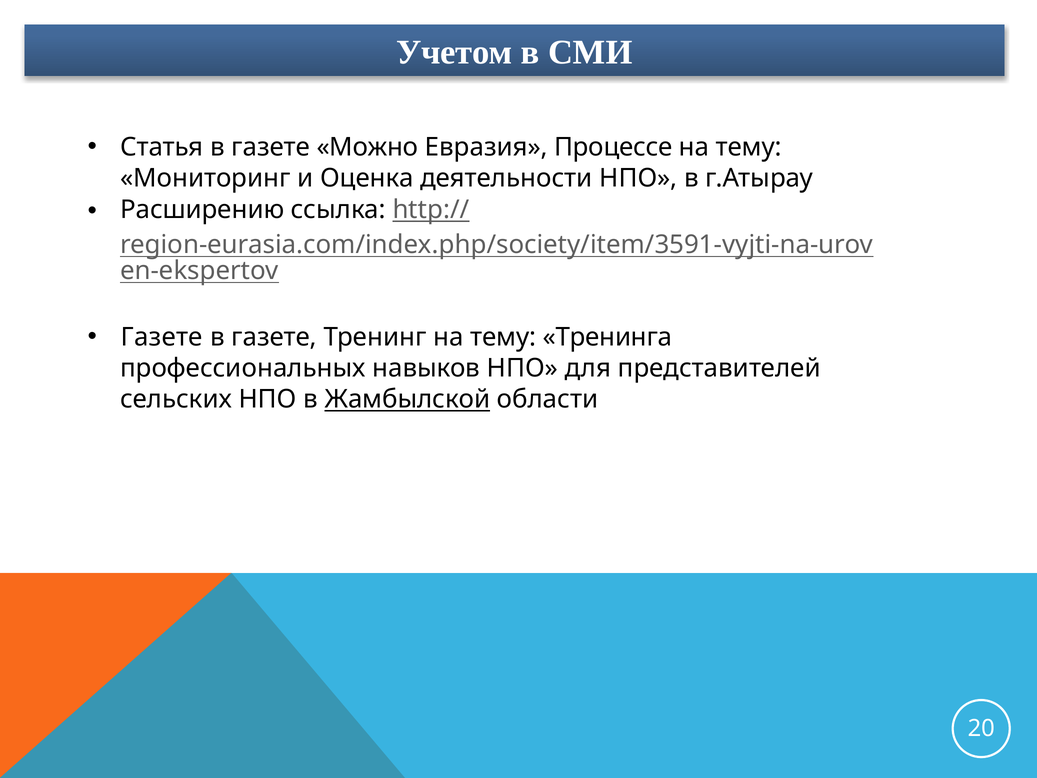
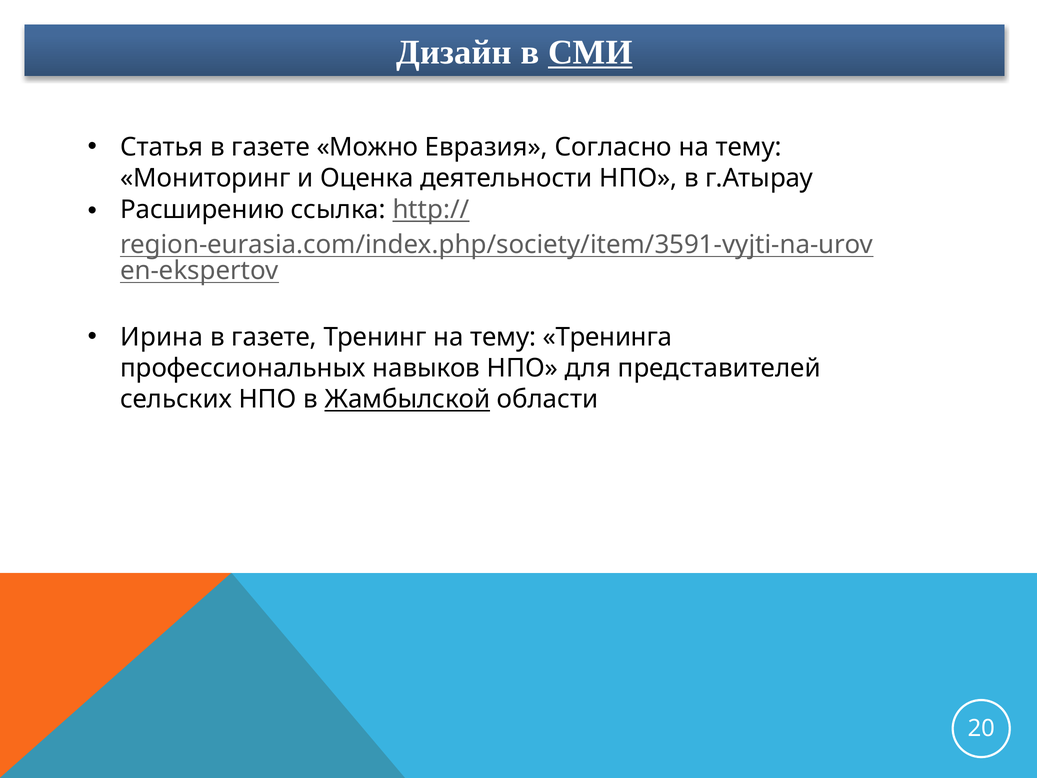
Учетом: Учетом -> Дизайн
СМИ underline: none -> present
Процессе: Процессе -> Согласно
Газете at (162, 337): Газете -> Ирина
